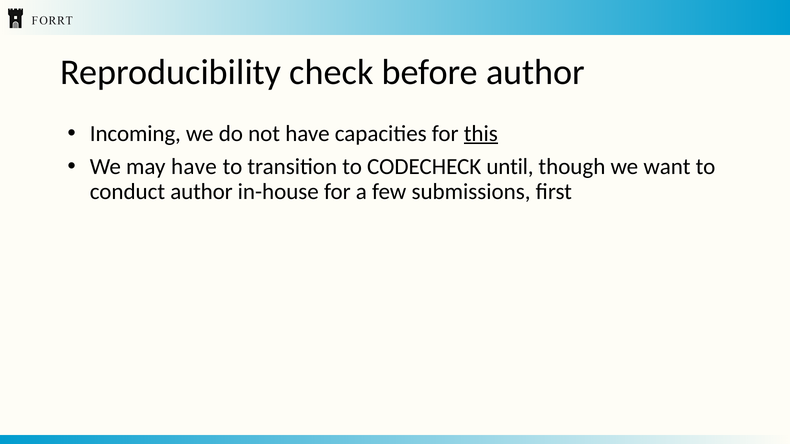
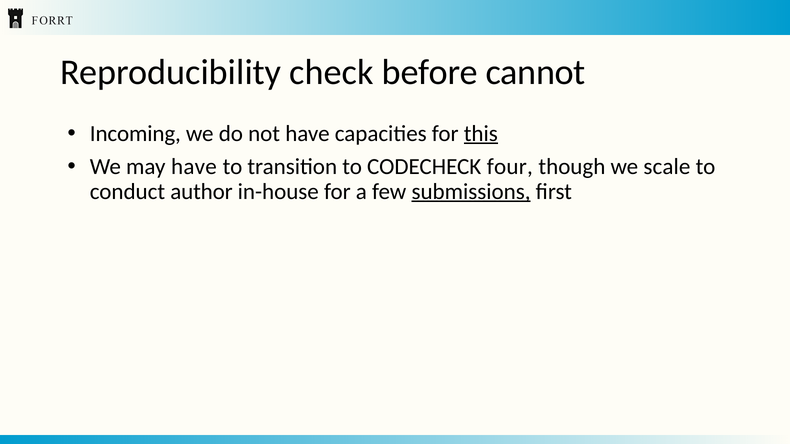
before author: author -> cannot
until: until -> four
want: want -> scale
submissions underline: none -> present
